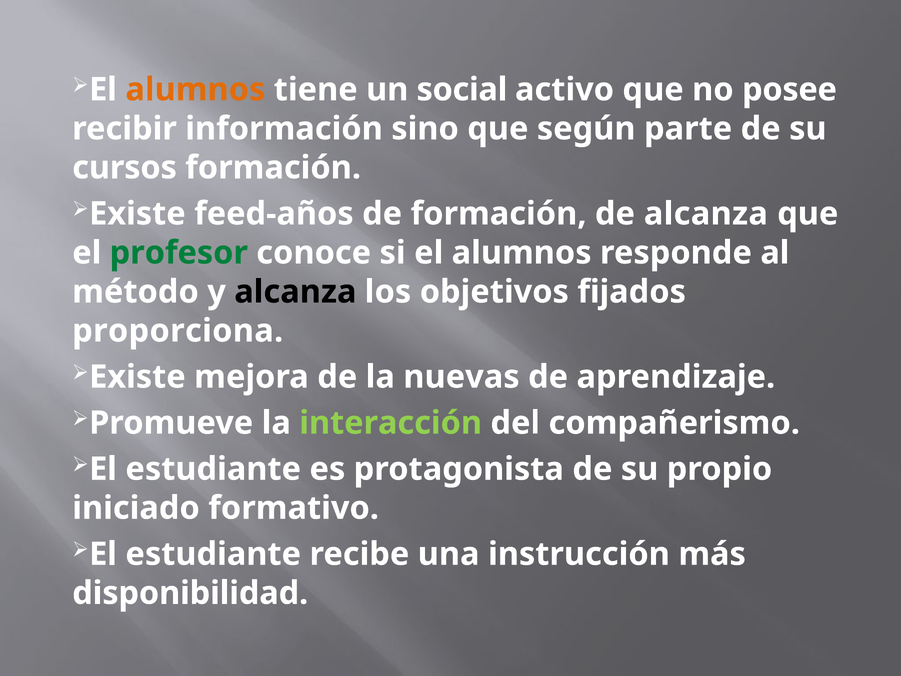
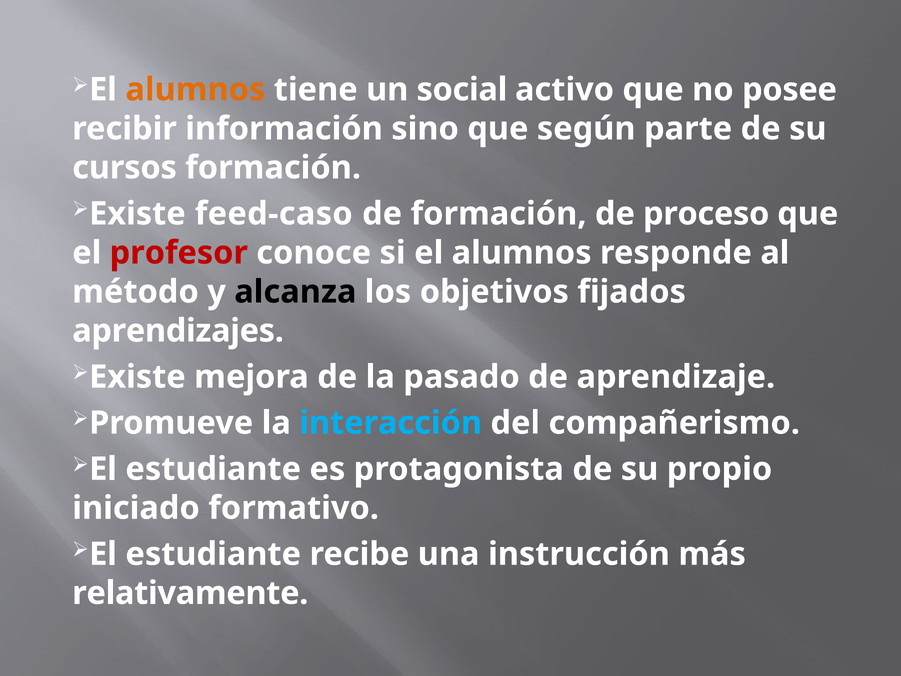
feed-años: feed-años -> feed-caso
de alcanza: alcanza -> proceso
profesor colour: green -> red
proporciona: proporciona -> aprendizajes
nuevas: nuevas -> pasado
interacción colour: light green -> light blue
disponibilidad: disponibilidad -> relativamente
